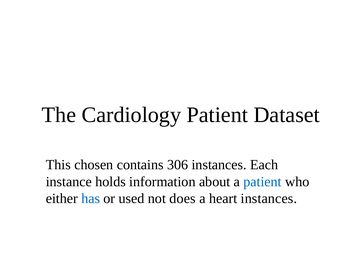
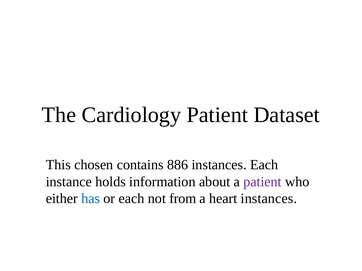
306: 306 -> 886
patient at (263, 182) colour: blue -> purple
or used: used -> each
does: does -> from
